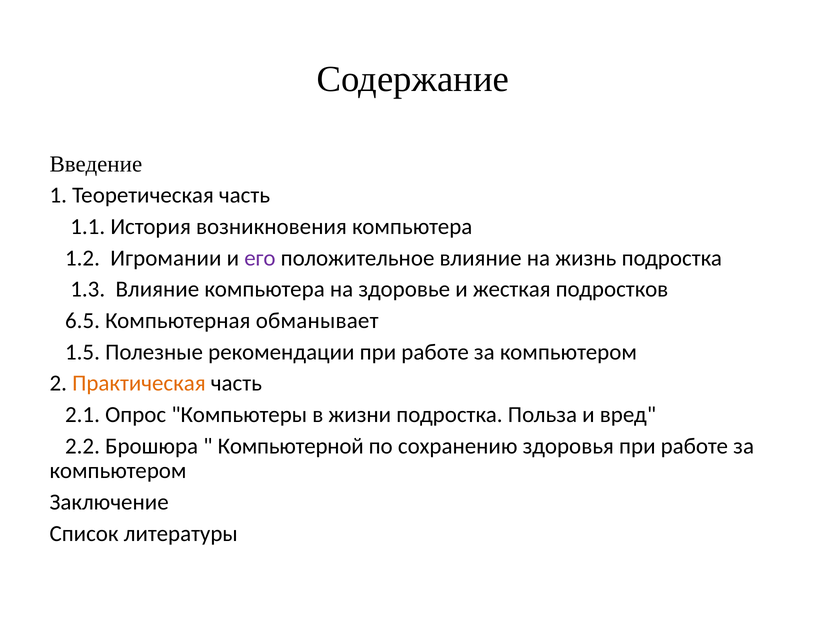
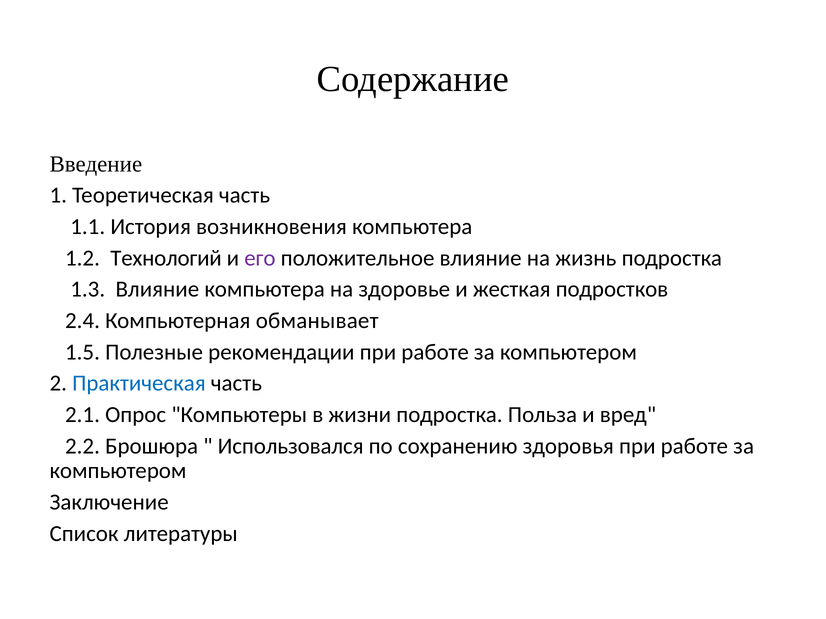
Игромании: Игромании -> Технологий
6.5: 6.5 -> 2.4
Практическая colour: orange -> blue
Компьютерной: Компьютерной -> Использовался
